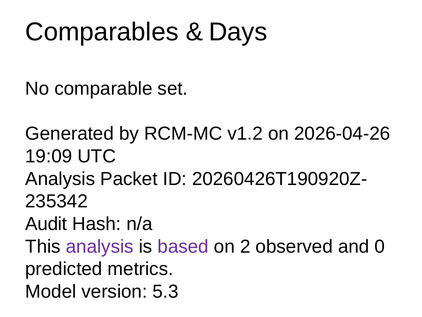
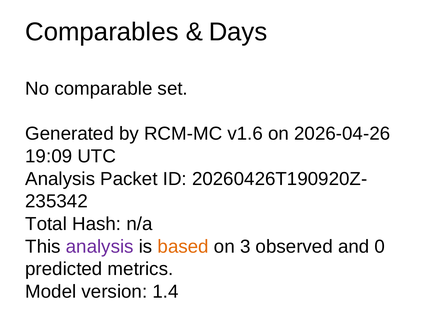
v1.2: v1.2 -> v1.6
Audit: Audit -> Total
based colour: purple -> orange
2: 2 -> 3
5.3: 5.3 -> 1.4
